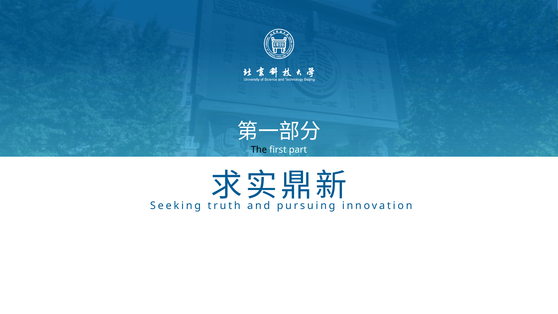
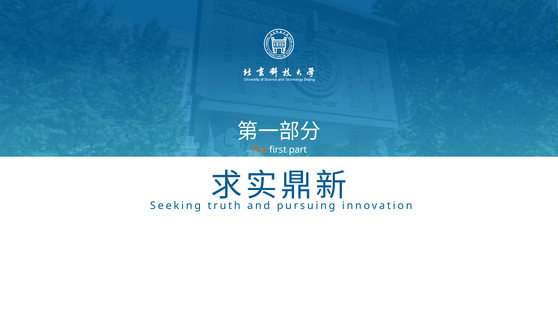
The colour: black -> orange
